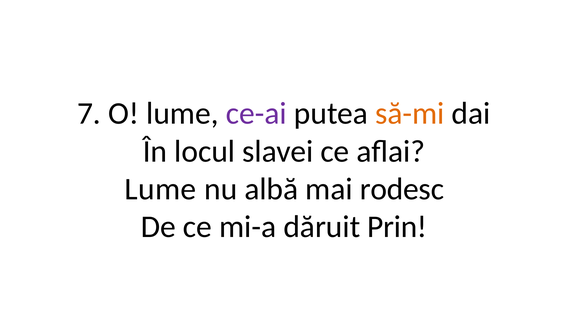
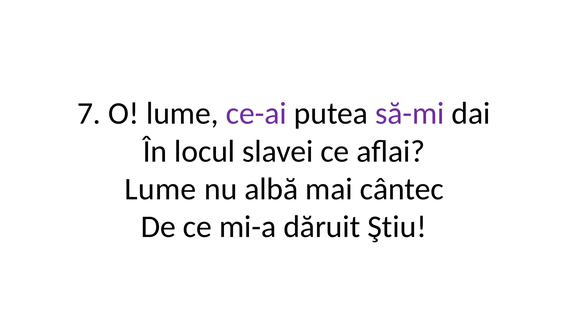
să-mi colour: orange -> purple
rodesc: rodesc -> cântec
Prin: Prin -> Ştiu
